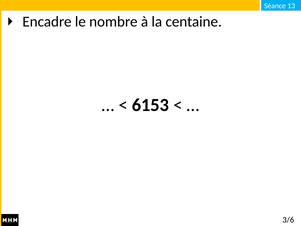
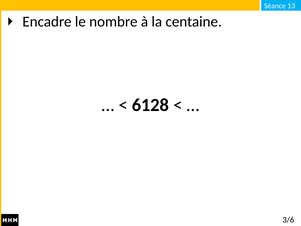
6153: 6153 -> 6128
